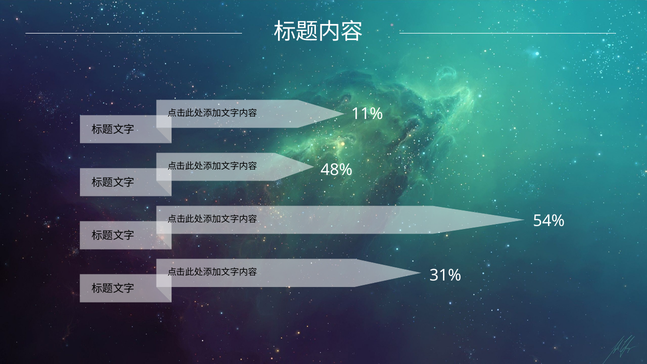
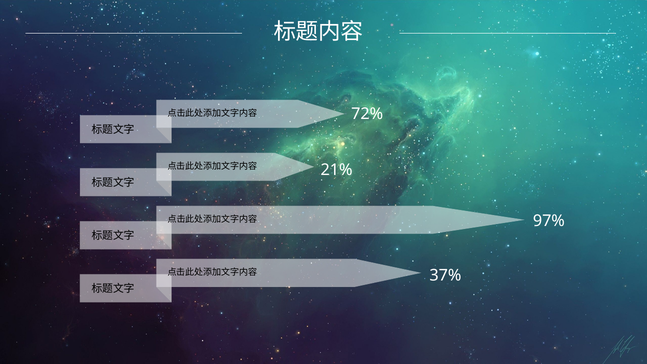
11%: 11% -> 72%
48%: 48% -> 21%
54%: 54% -> 97%
31%: 31% -> 37%
